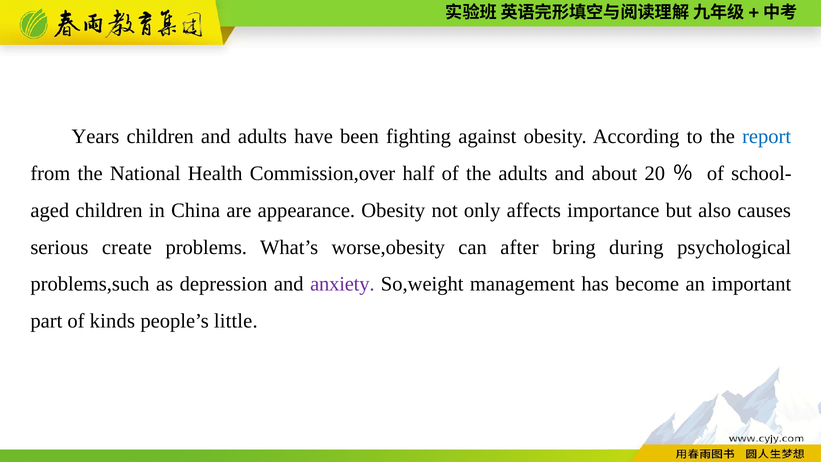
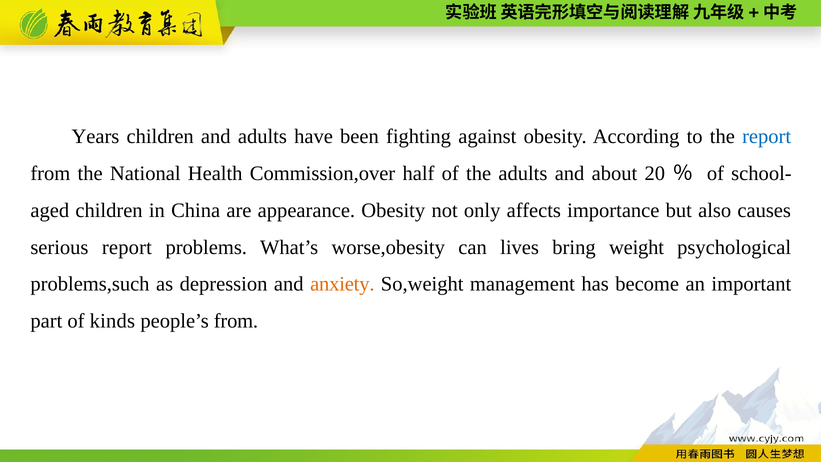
serious create: create -> report
after: after -> lives
during: during -> weight
anxiety colour: purple -> orange
people’s little: little -> from
